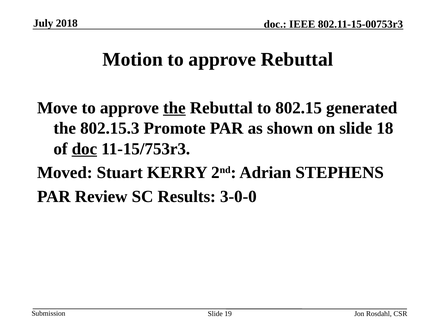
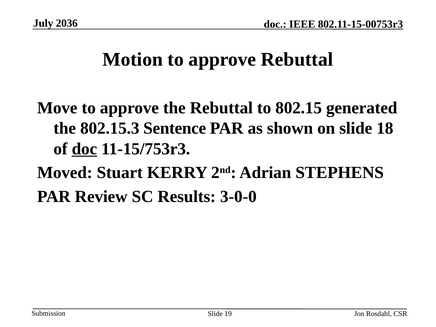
2018: 2018 -> 2036
the at (174, 108) underline: present -> none
Promote: Promote -> Sentence
